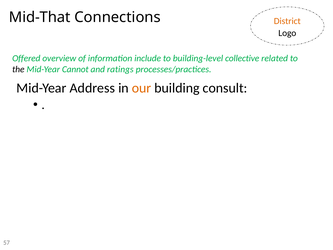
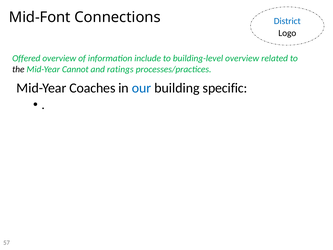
Mid-That: Mid-That -> Mid-Font
District colour: orange -> blue
building-level collective: collective -> overview
Address: Address -> Coaches
our colour: orange -> blue
consult: consult -> specific
